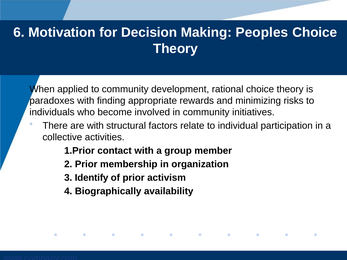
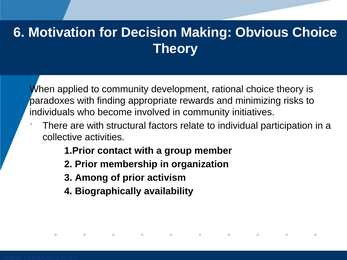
Peoples: Peoples -> Obvious
Identify: Identify -> Among
